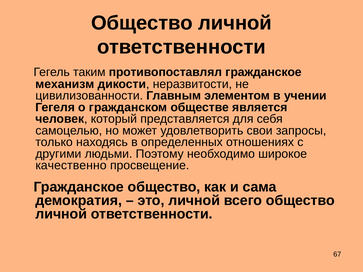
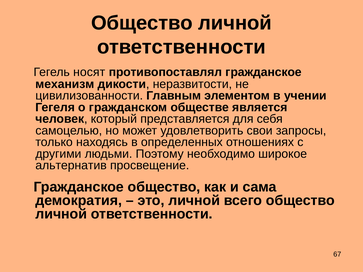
таким: таким -> носят
качественно: качественно -> альтернатив
